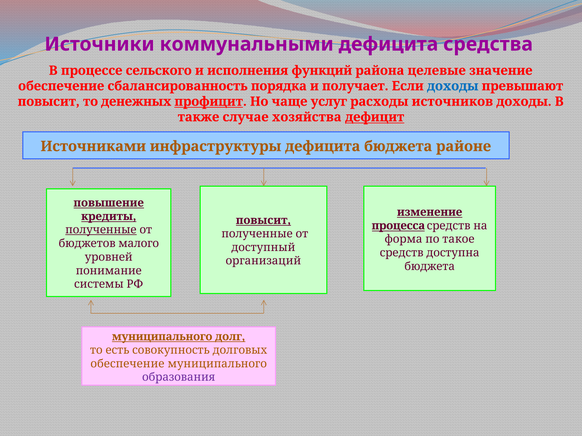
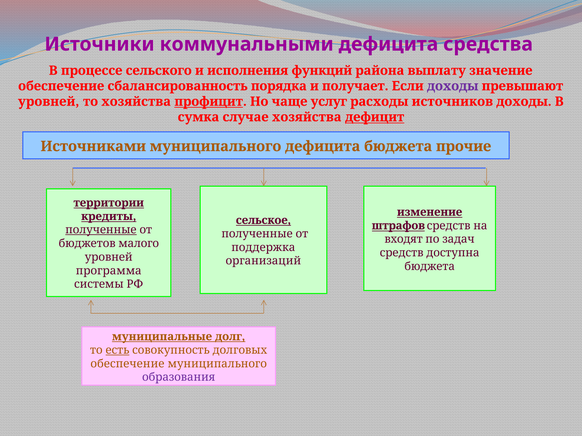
целевые: целевые -> выплату
доходы at (453, 86) colour: blue -> purple
повысит at (49, 102): повысит -> уровней
то денежных: денежных -> хозяйства
также: также -> сумка
Источниками инфраструктуры: инфраструктуры -> муниципального
районе: районе -> прочие
повышение: повышение -> территории
повысит at (263, 220): повысит -> сельское
процесса: процесса -> штрафов
форма: форма -> входят
такое: такое -> задач
доступный: доступный -> поддержка
понимание: понимание -> программа
муниципального at (162, 337): муниципального -> муниципальные
есть underline: none -> present
